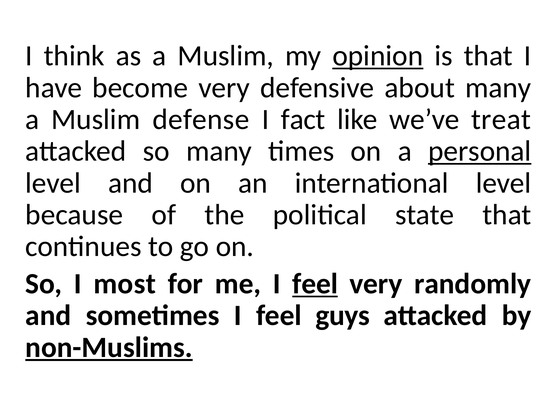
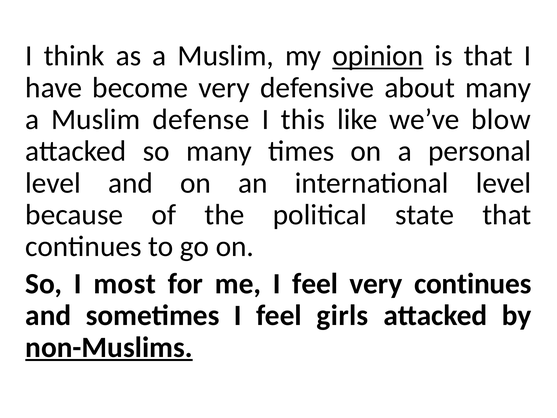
fact: fact -> this
treat: treat -> blow
personal underline: present -> none
feel at (315, 284) underline: present -> none
very randomly: randomly -> continues
guys: guys -> girls
